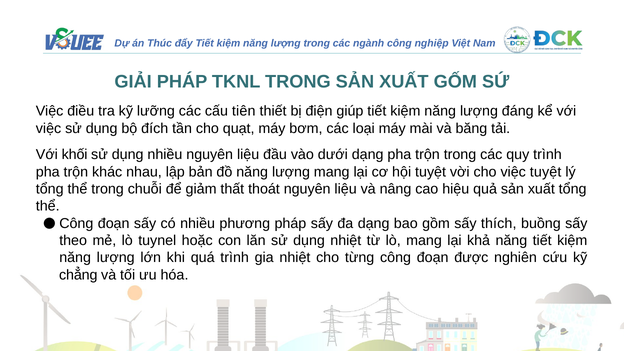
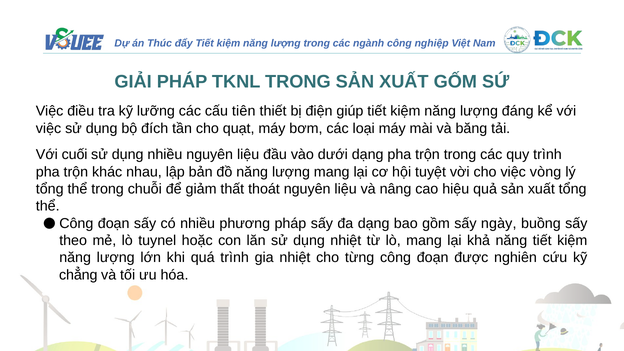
khối: khối -> cuối
việc tuyệt: tuyệt -> vòng
thích: thích -> ngày
